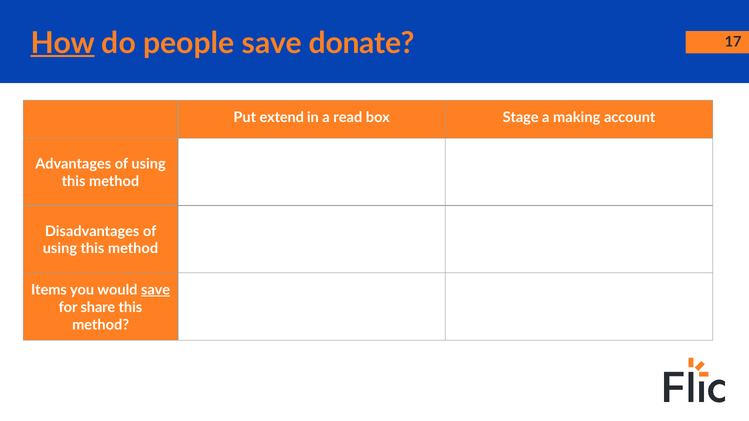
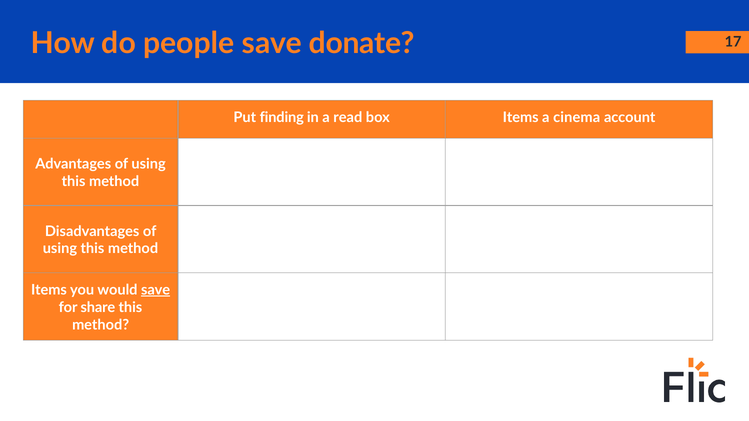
How underline: present -> none
extend: extend -> finding
box Stage: Stage -> Items
making: making -> cinema
